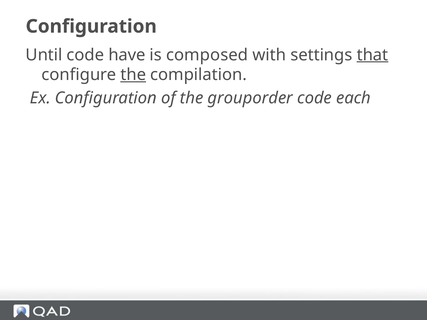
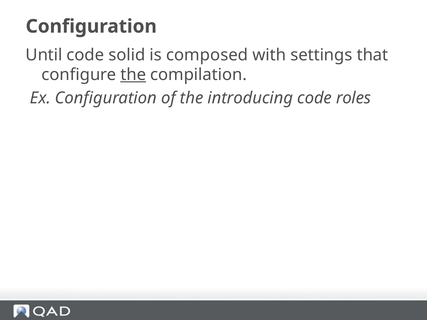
have: have -> solid
that underline: present -> none
grouporder: grouporder -> introducing
each: each -> roles
